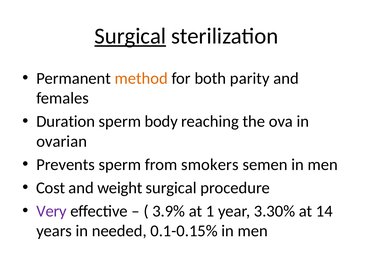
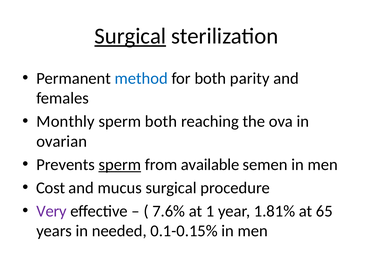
method colour: orange -> blue
Duration: Duration -> Monthly
sperm body: body -> both
sperm at (120, 164) underline: none -> present
smokers: smokers -> available
weight: weight -> mucus
3.9%: 3.9% -> 7.6%
3.30%: 3.30% -> 1.81%
14: 14 -> 65
